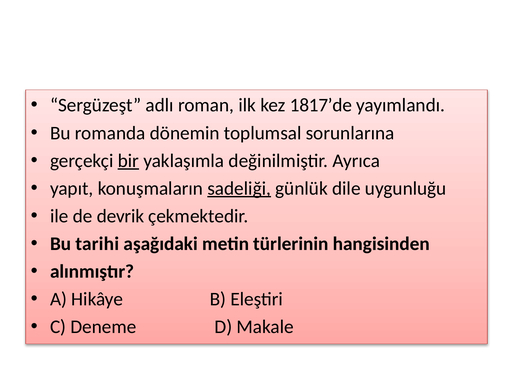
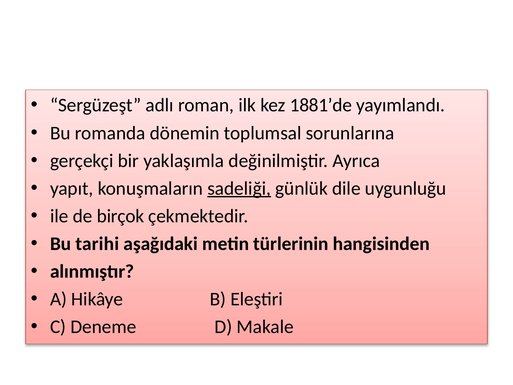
1817’de: 1817’de -> 1881’de
bir underline: present -> none
devrik: devrik -> birçok
